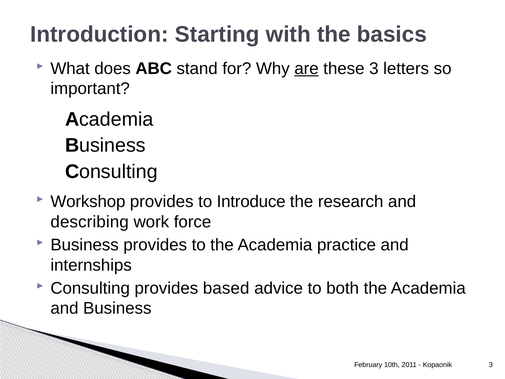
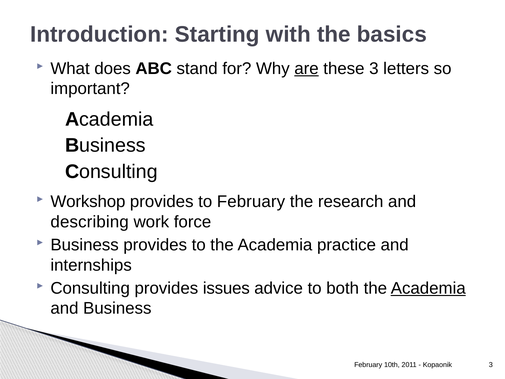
to Introduce: Introduce -> February
based: based -> issues
Academia at (428, 288) underline: none -> present
